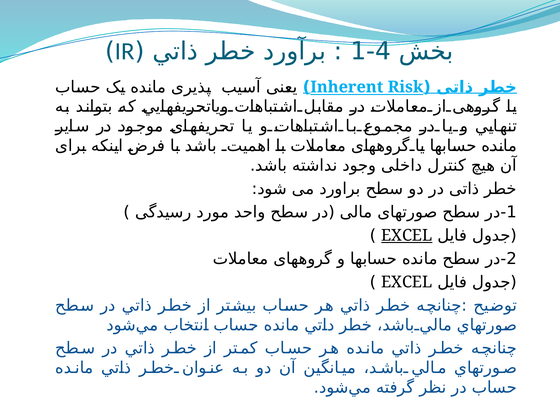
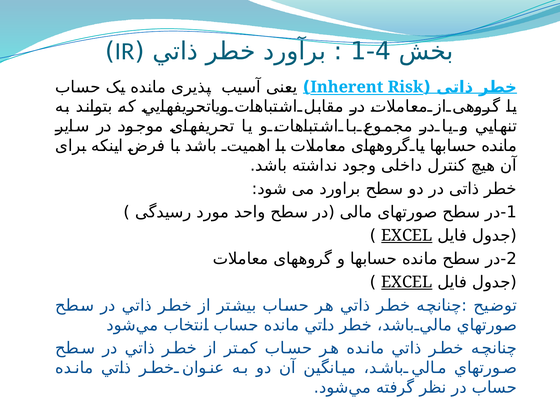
EXCEL at (407, 282) underline: none -> present
